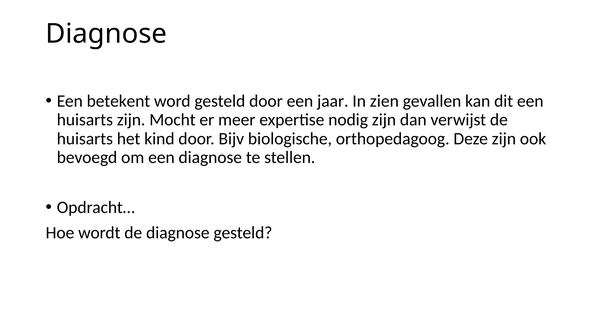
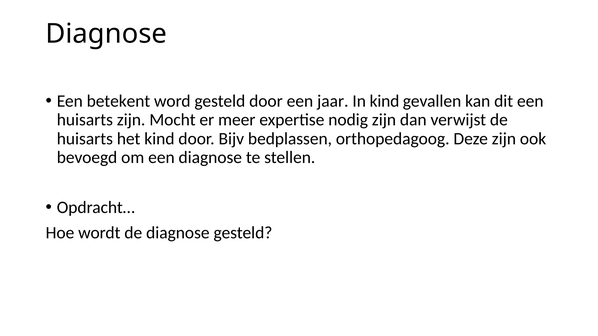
In zien: zien -> kind
biologische: biologische -> bedplassen
